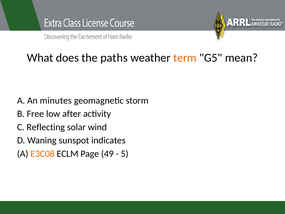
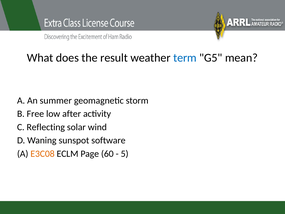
paths: paths -> result
term colour: orange -> blue
minutes: minutes -> summer
indicates: indicates -> software
49: 49 -> 60
